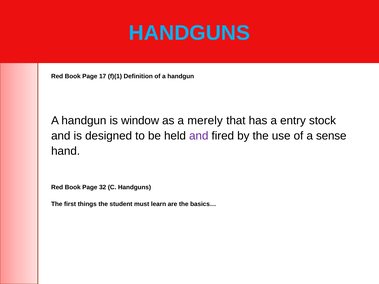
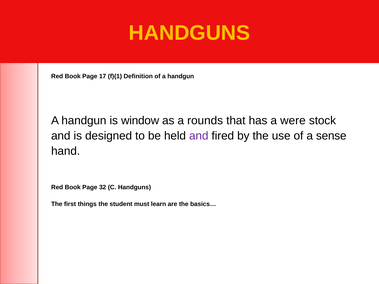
HANDGUNS at (189, 33) colour: light blue -> yellow
merely: merely -> rounds
entry: entry -> were
